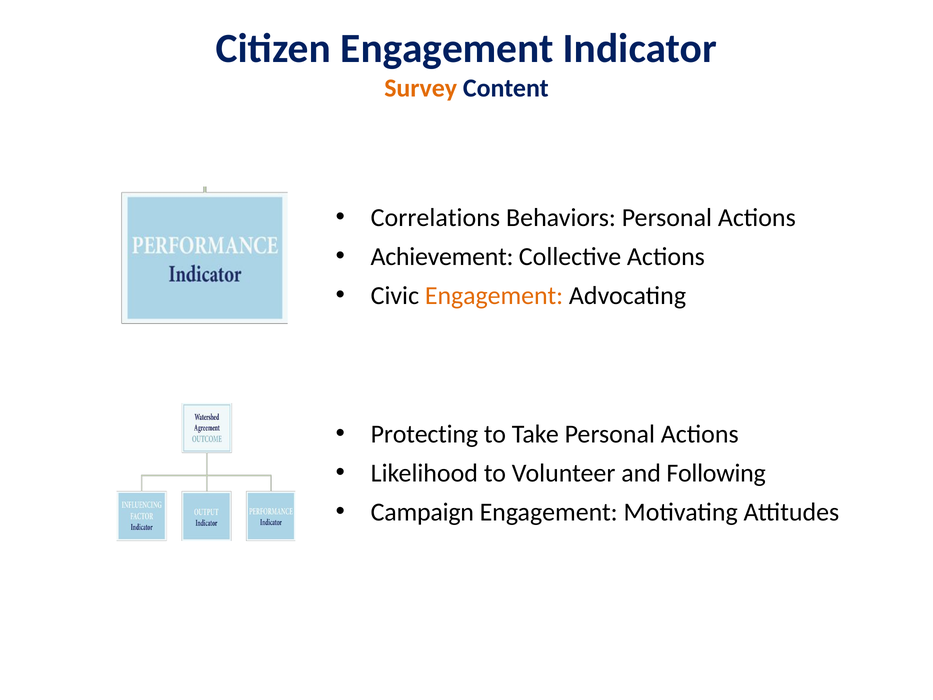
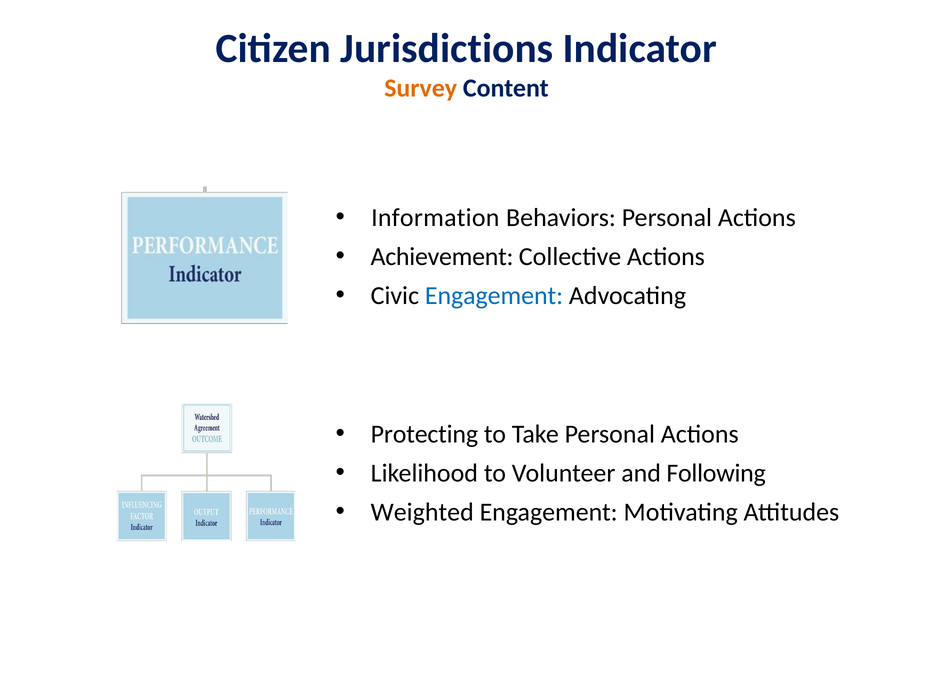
Citizen Engagement: Engagement -> Jurisdictions
Correlations: Correlations -> Information
Engagement at (494, 295) colour: orange -> blue
Campaign: Campaign -> Weighted
